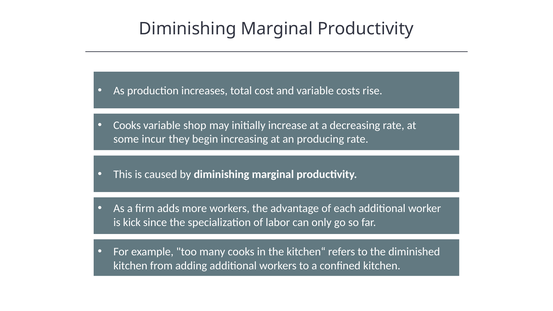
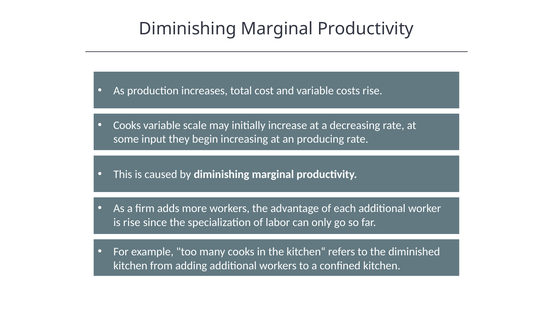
shop: shop -> scale
incur: incur -> input
is kick: kick -> rise
